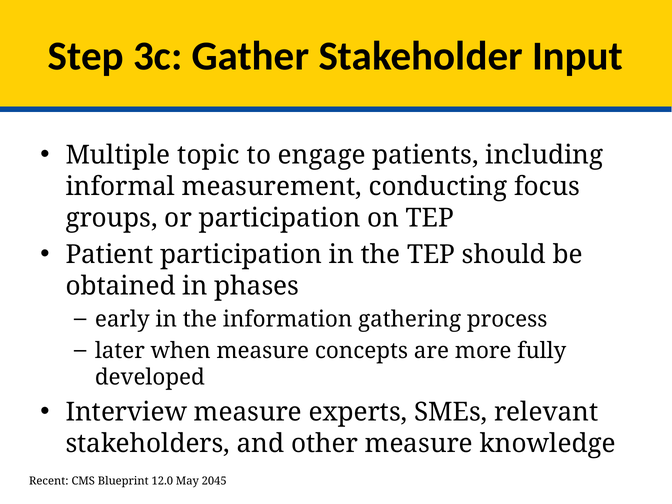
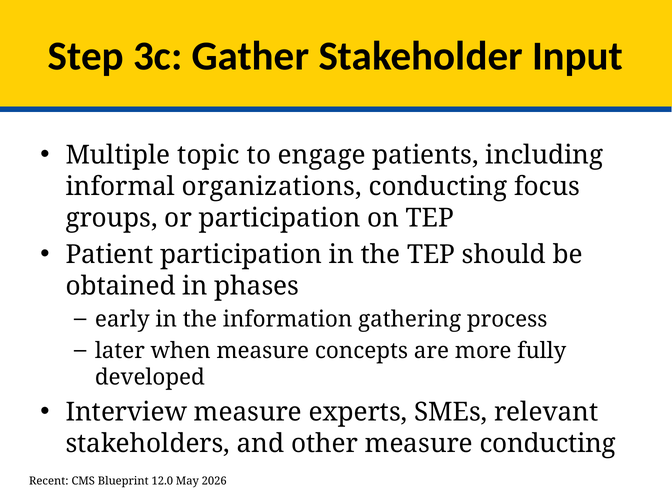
measurement: measurement -> organizations
measure knowledge: knowledge -> conducting
2045: 2045 -> 2026
